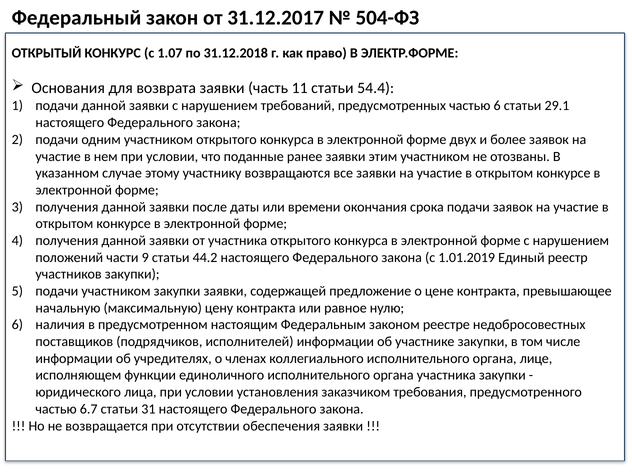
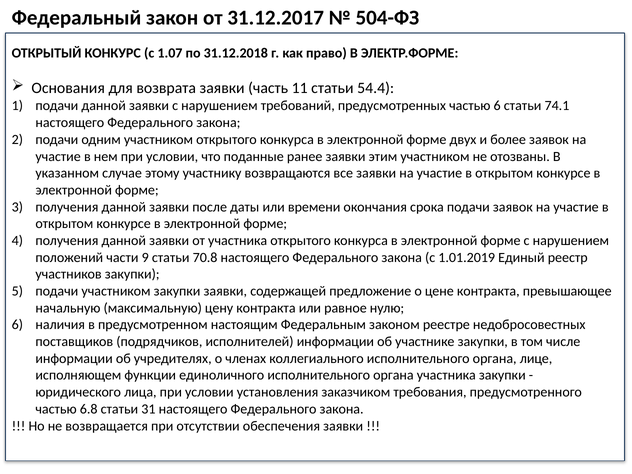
29.1: 29.1 -> 74.1
44.2: 44.2 -> 70.8
6.7: 6.7 -> 6.8
